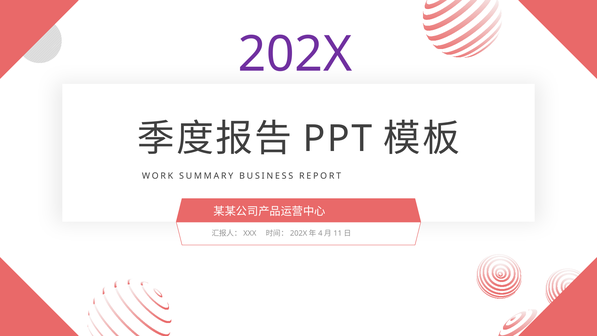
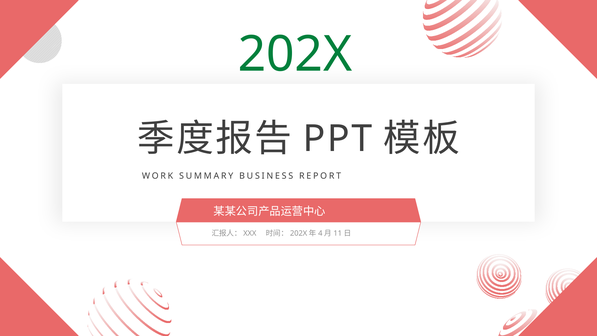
202X colour: purple -> green
